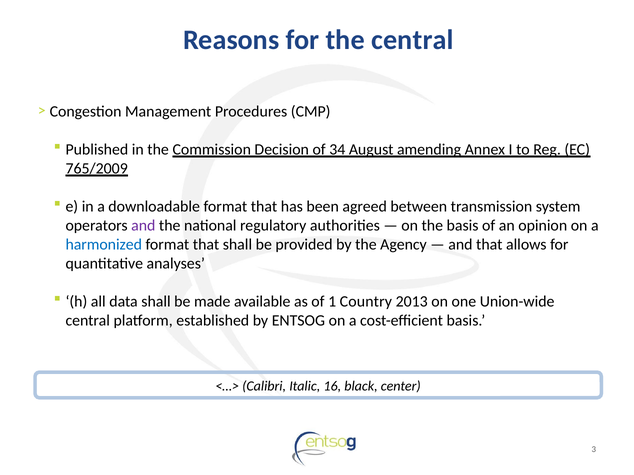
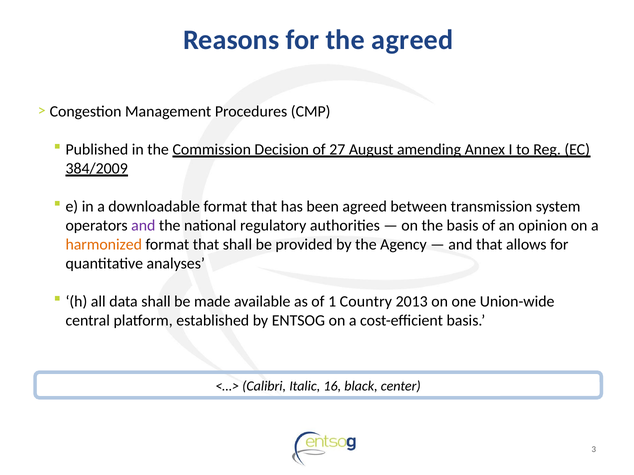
the central: central -> agreed
34: 34 -> 27
765/2009: 765/2009 -> 384/2009
harmonized colour: blue -> orange
